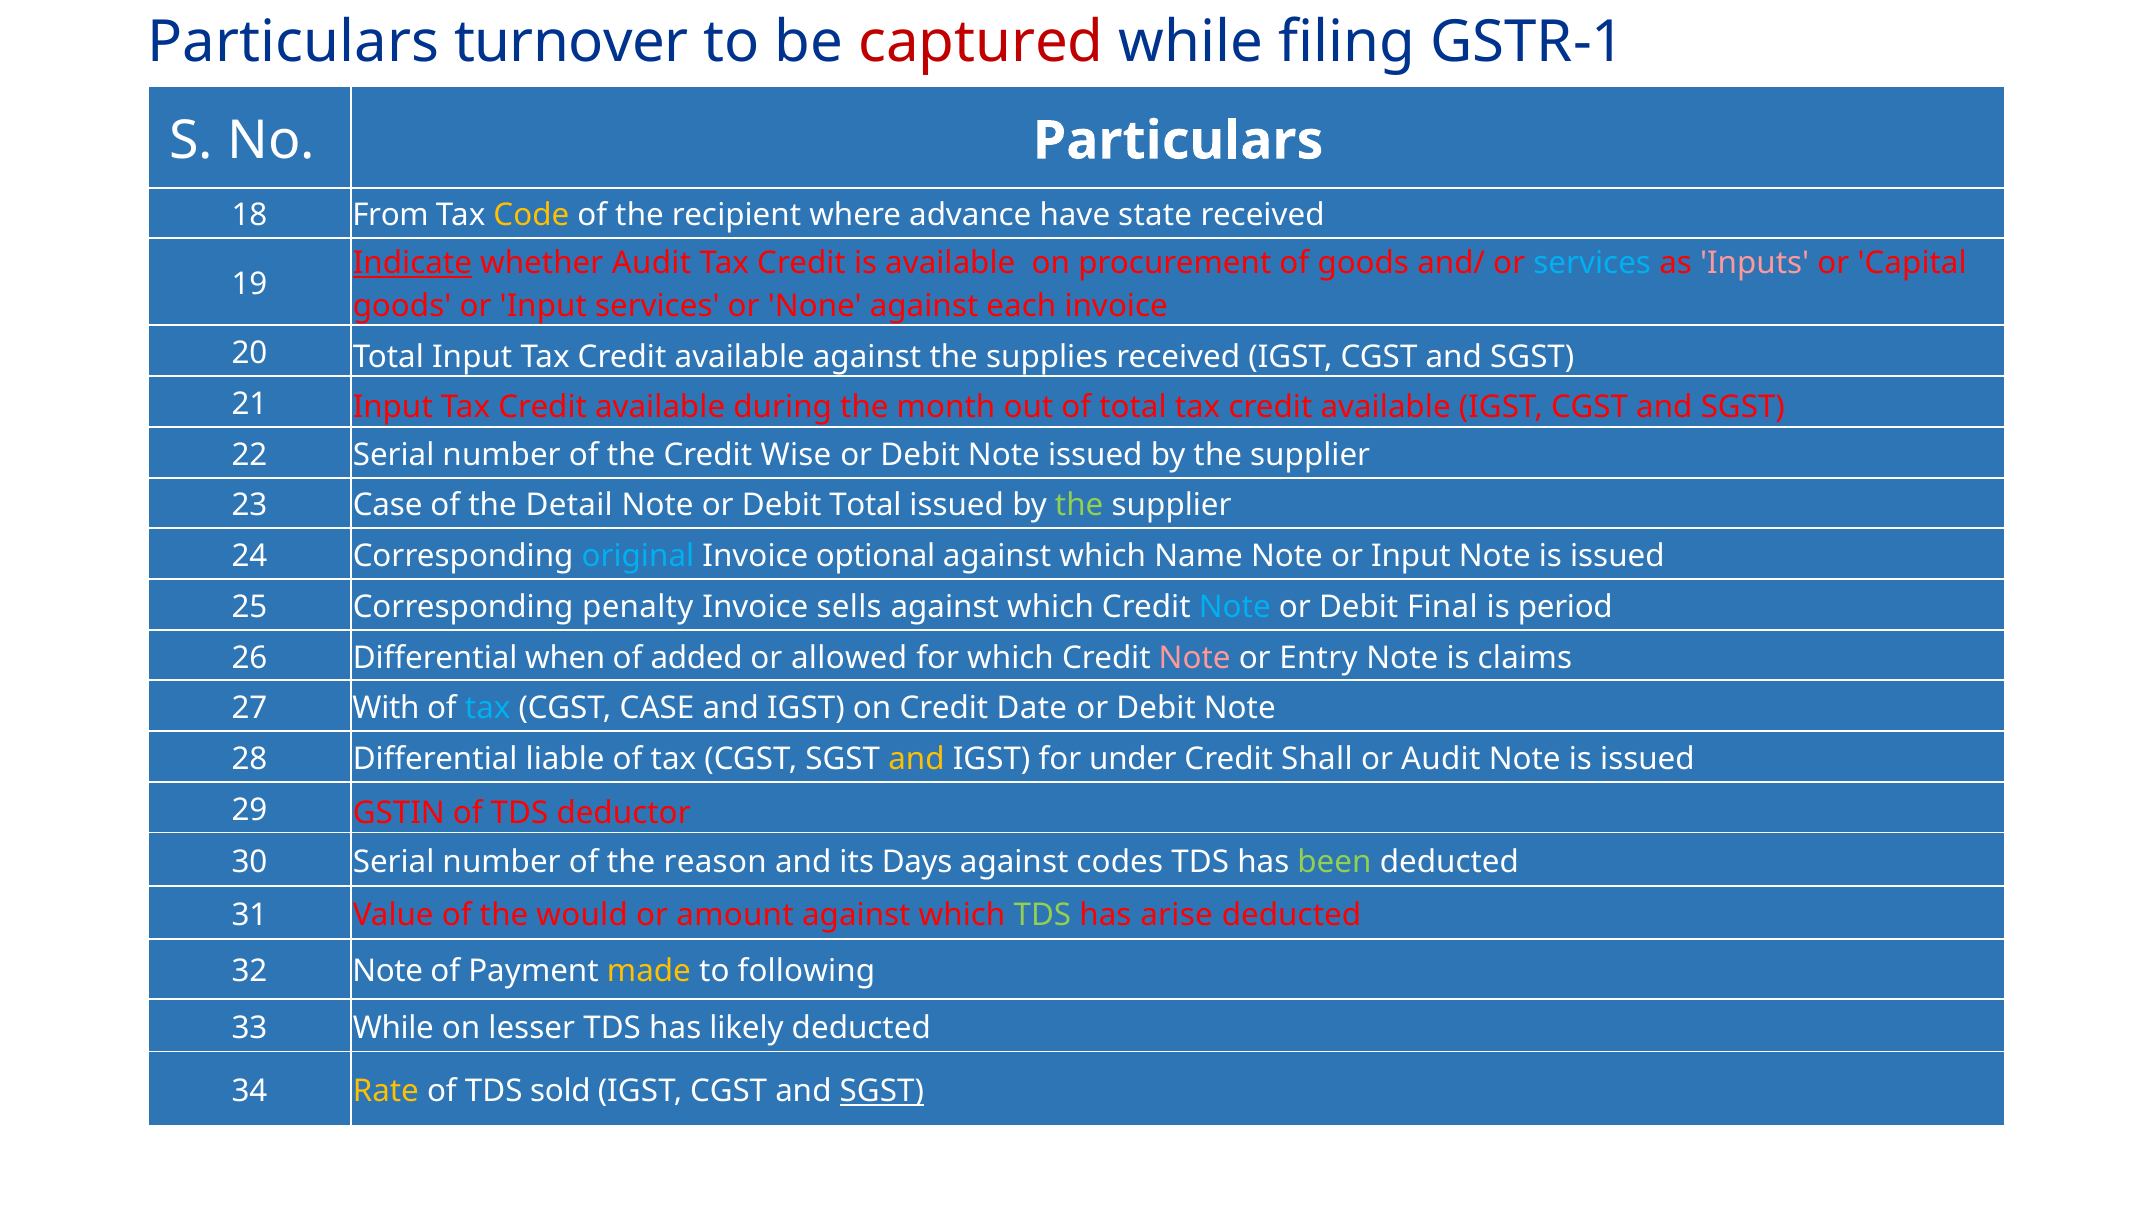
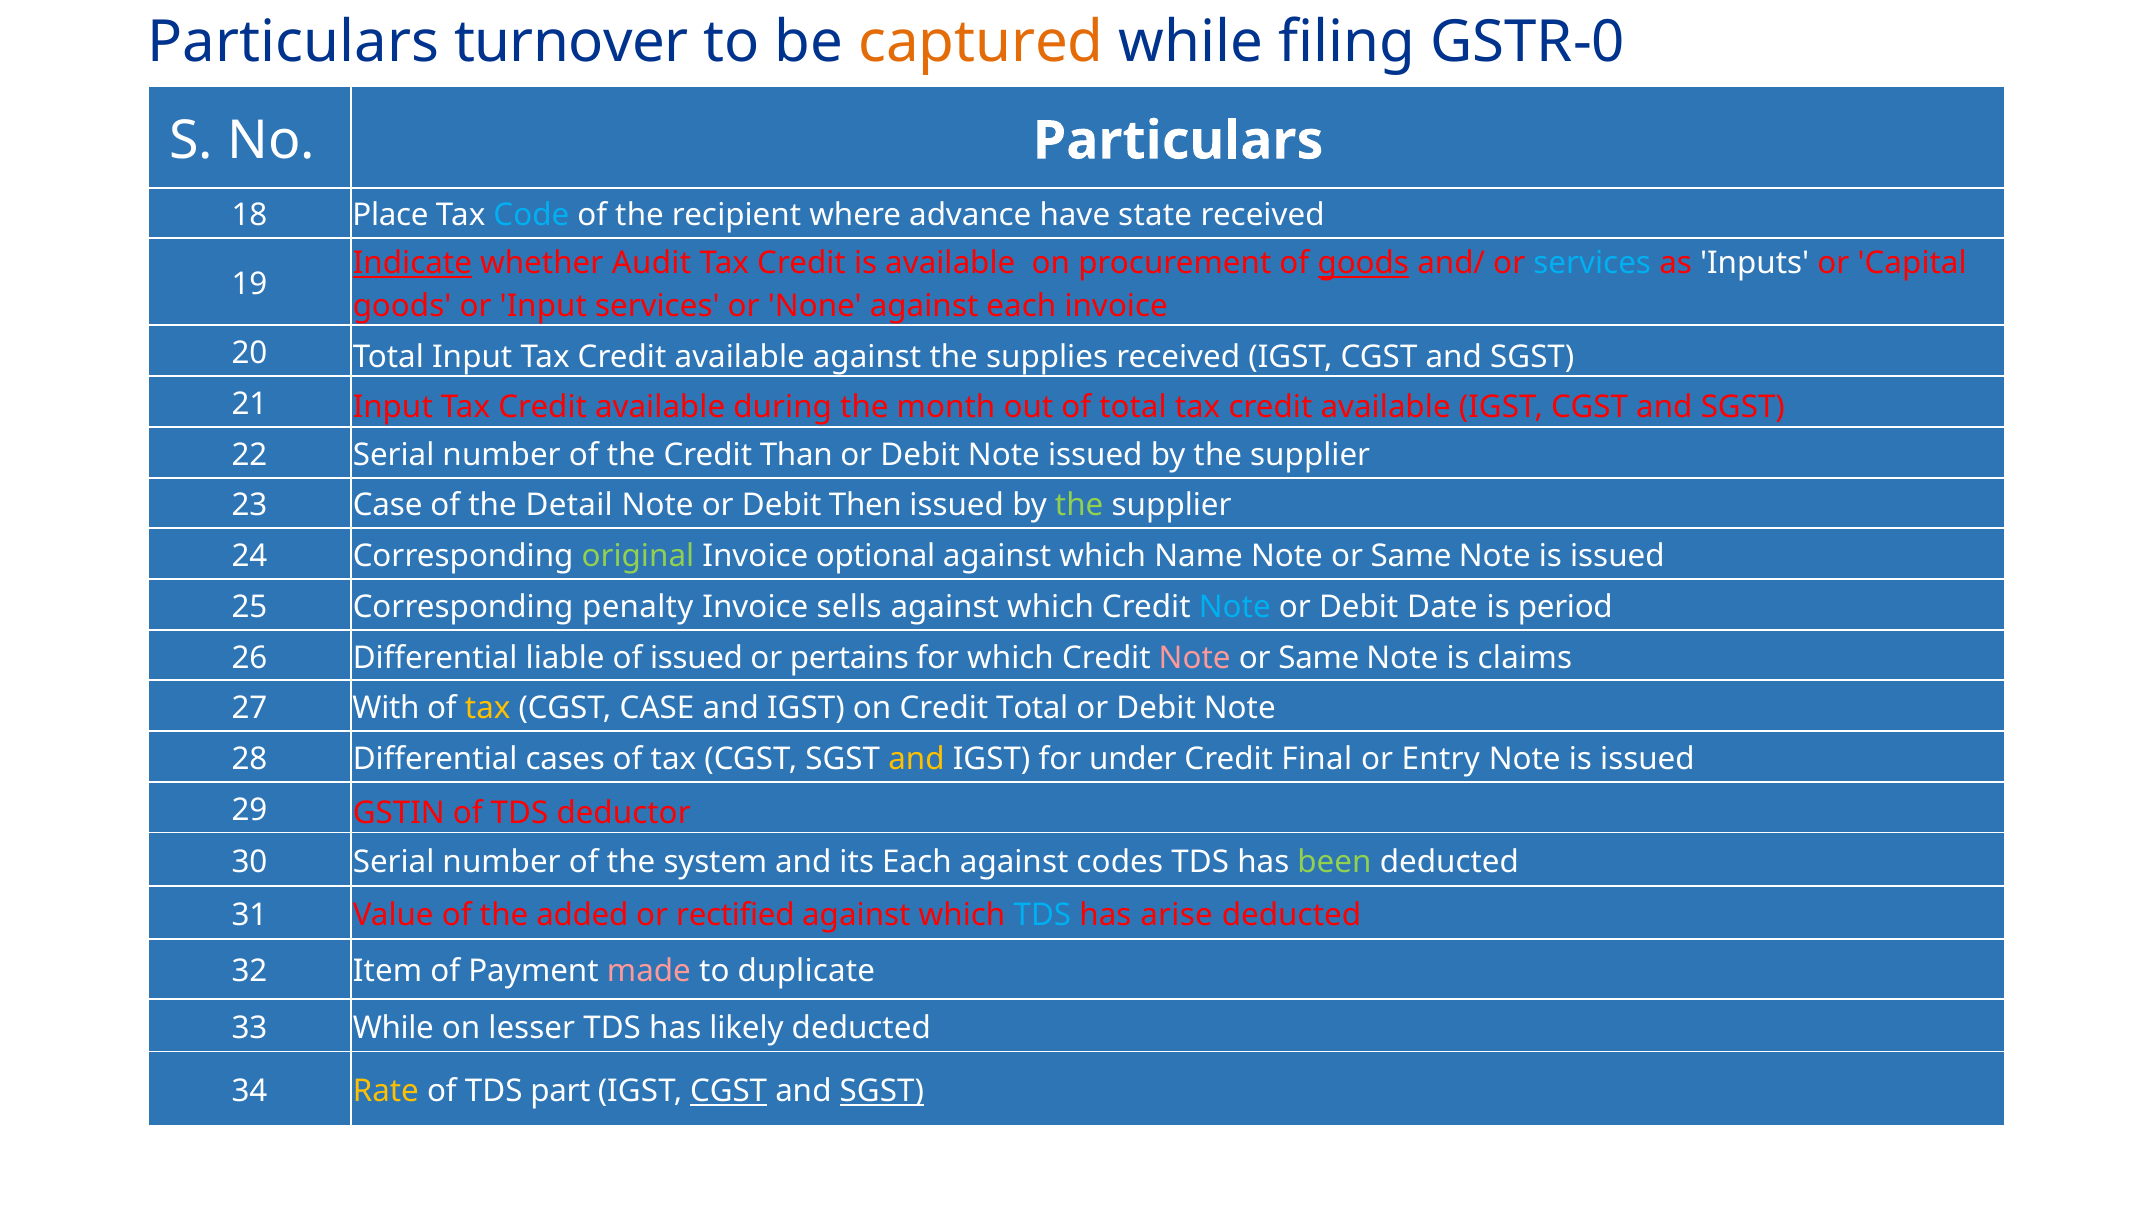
captured colour: red -> orange
GSTR-1: GSTR-1 -> GSTR-0
From: From -> Place
Code colour: yellow -> light blue
goods at (1363, 263) underline: none -> present
Inputs colour: pink -> white
Wise: Wise -> Than
Debit Total: Total -> Then
original colour: light blue -> light green
Input at (1411, 556): Input -> Same
Final: Final -> Date
when: when -> liable
of added: added -> issued
allowed: allowed -> pertains
Entry at (1318, 658): Entry -> Same
tax at (488, 708) colour: light blue -> yellow
Credit Date: Date -> Total
liable: liable -> cases
Shall: Shall -> Final
or Audit: Audit -> Entry
reason: reason -> system
its Days: Days -> Each
would: would -> added
amount: amount -> rectified
TDS at (1042, 915) colour: light green -> light blue
32 Note: Note -> Item
made colour: yellow -> pink
following: following -> duplicate
sold: sold -> part
CGST at (729, 1091) underline: none -> present
